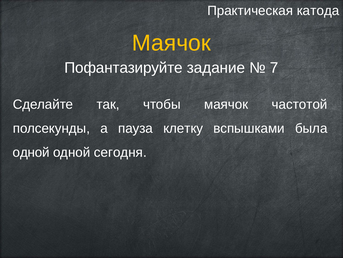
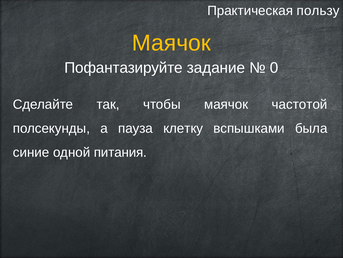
катода: катода -> пользу
7: 7 -> 0
одной at (31, 152): одной -> синие
сегодня: сегодня -> питания
